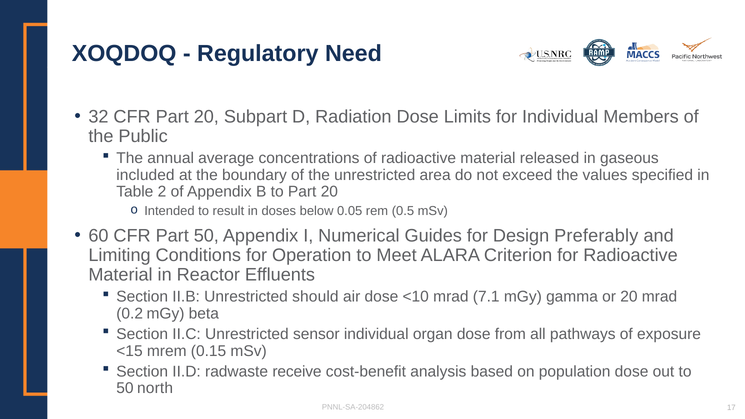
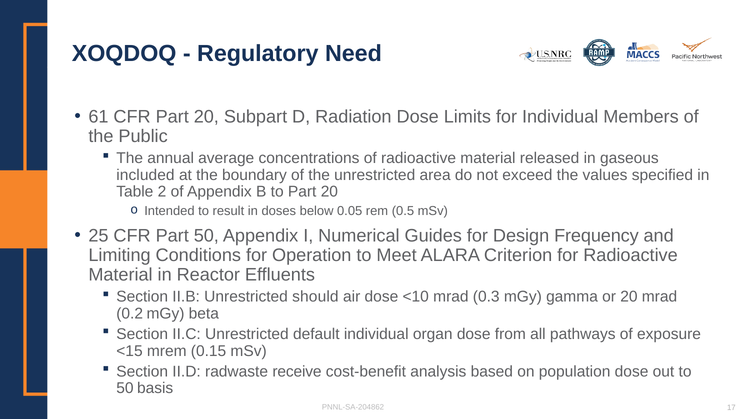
32: 32 -> 61
60: 60 -> 25
Preferably: Preferably -> Frequency
7.1: 7.1 -> 0.3
sensor: sensor -> default
north: north -> basis
